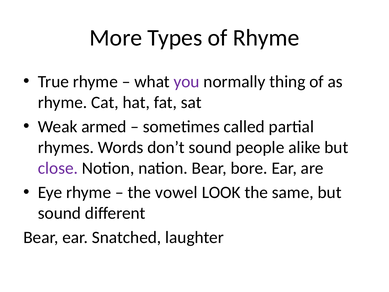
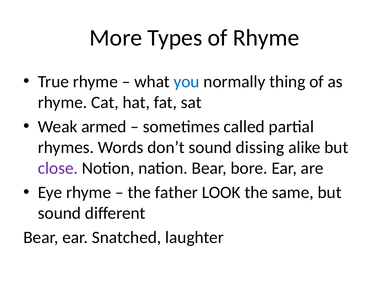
you colour: purple -> blue
people: people -> dissing
vowel: vowel -> father
